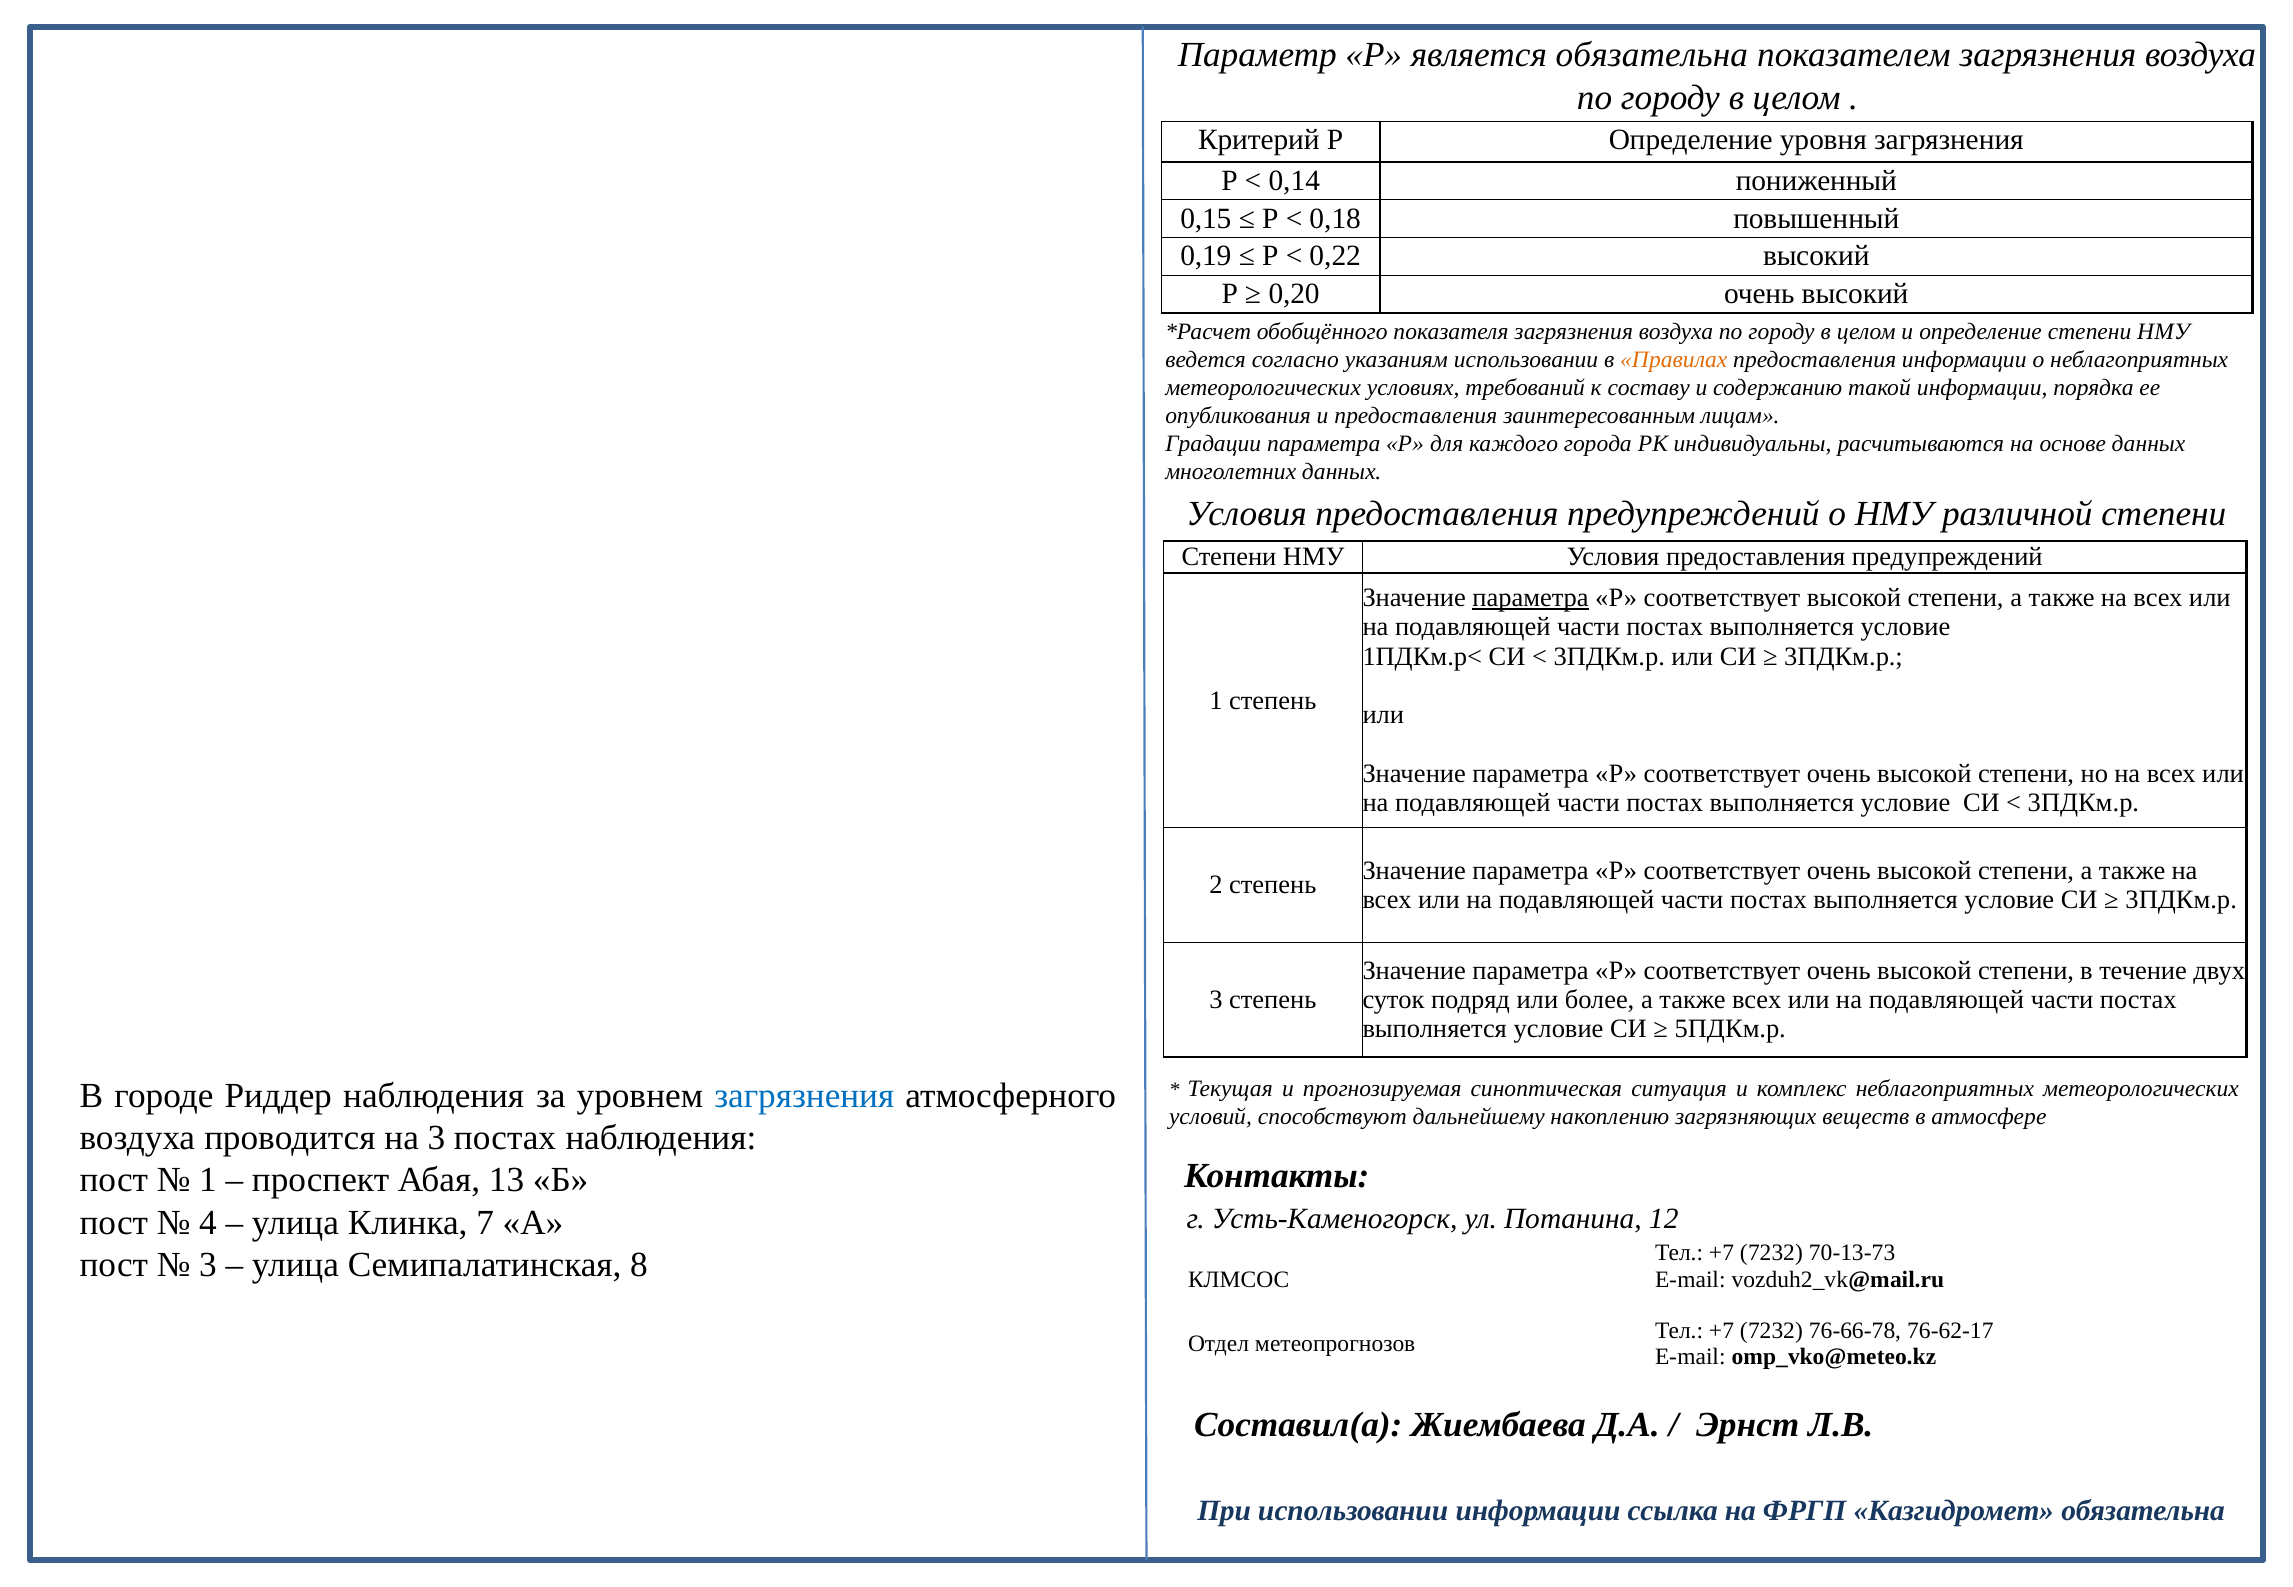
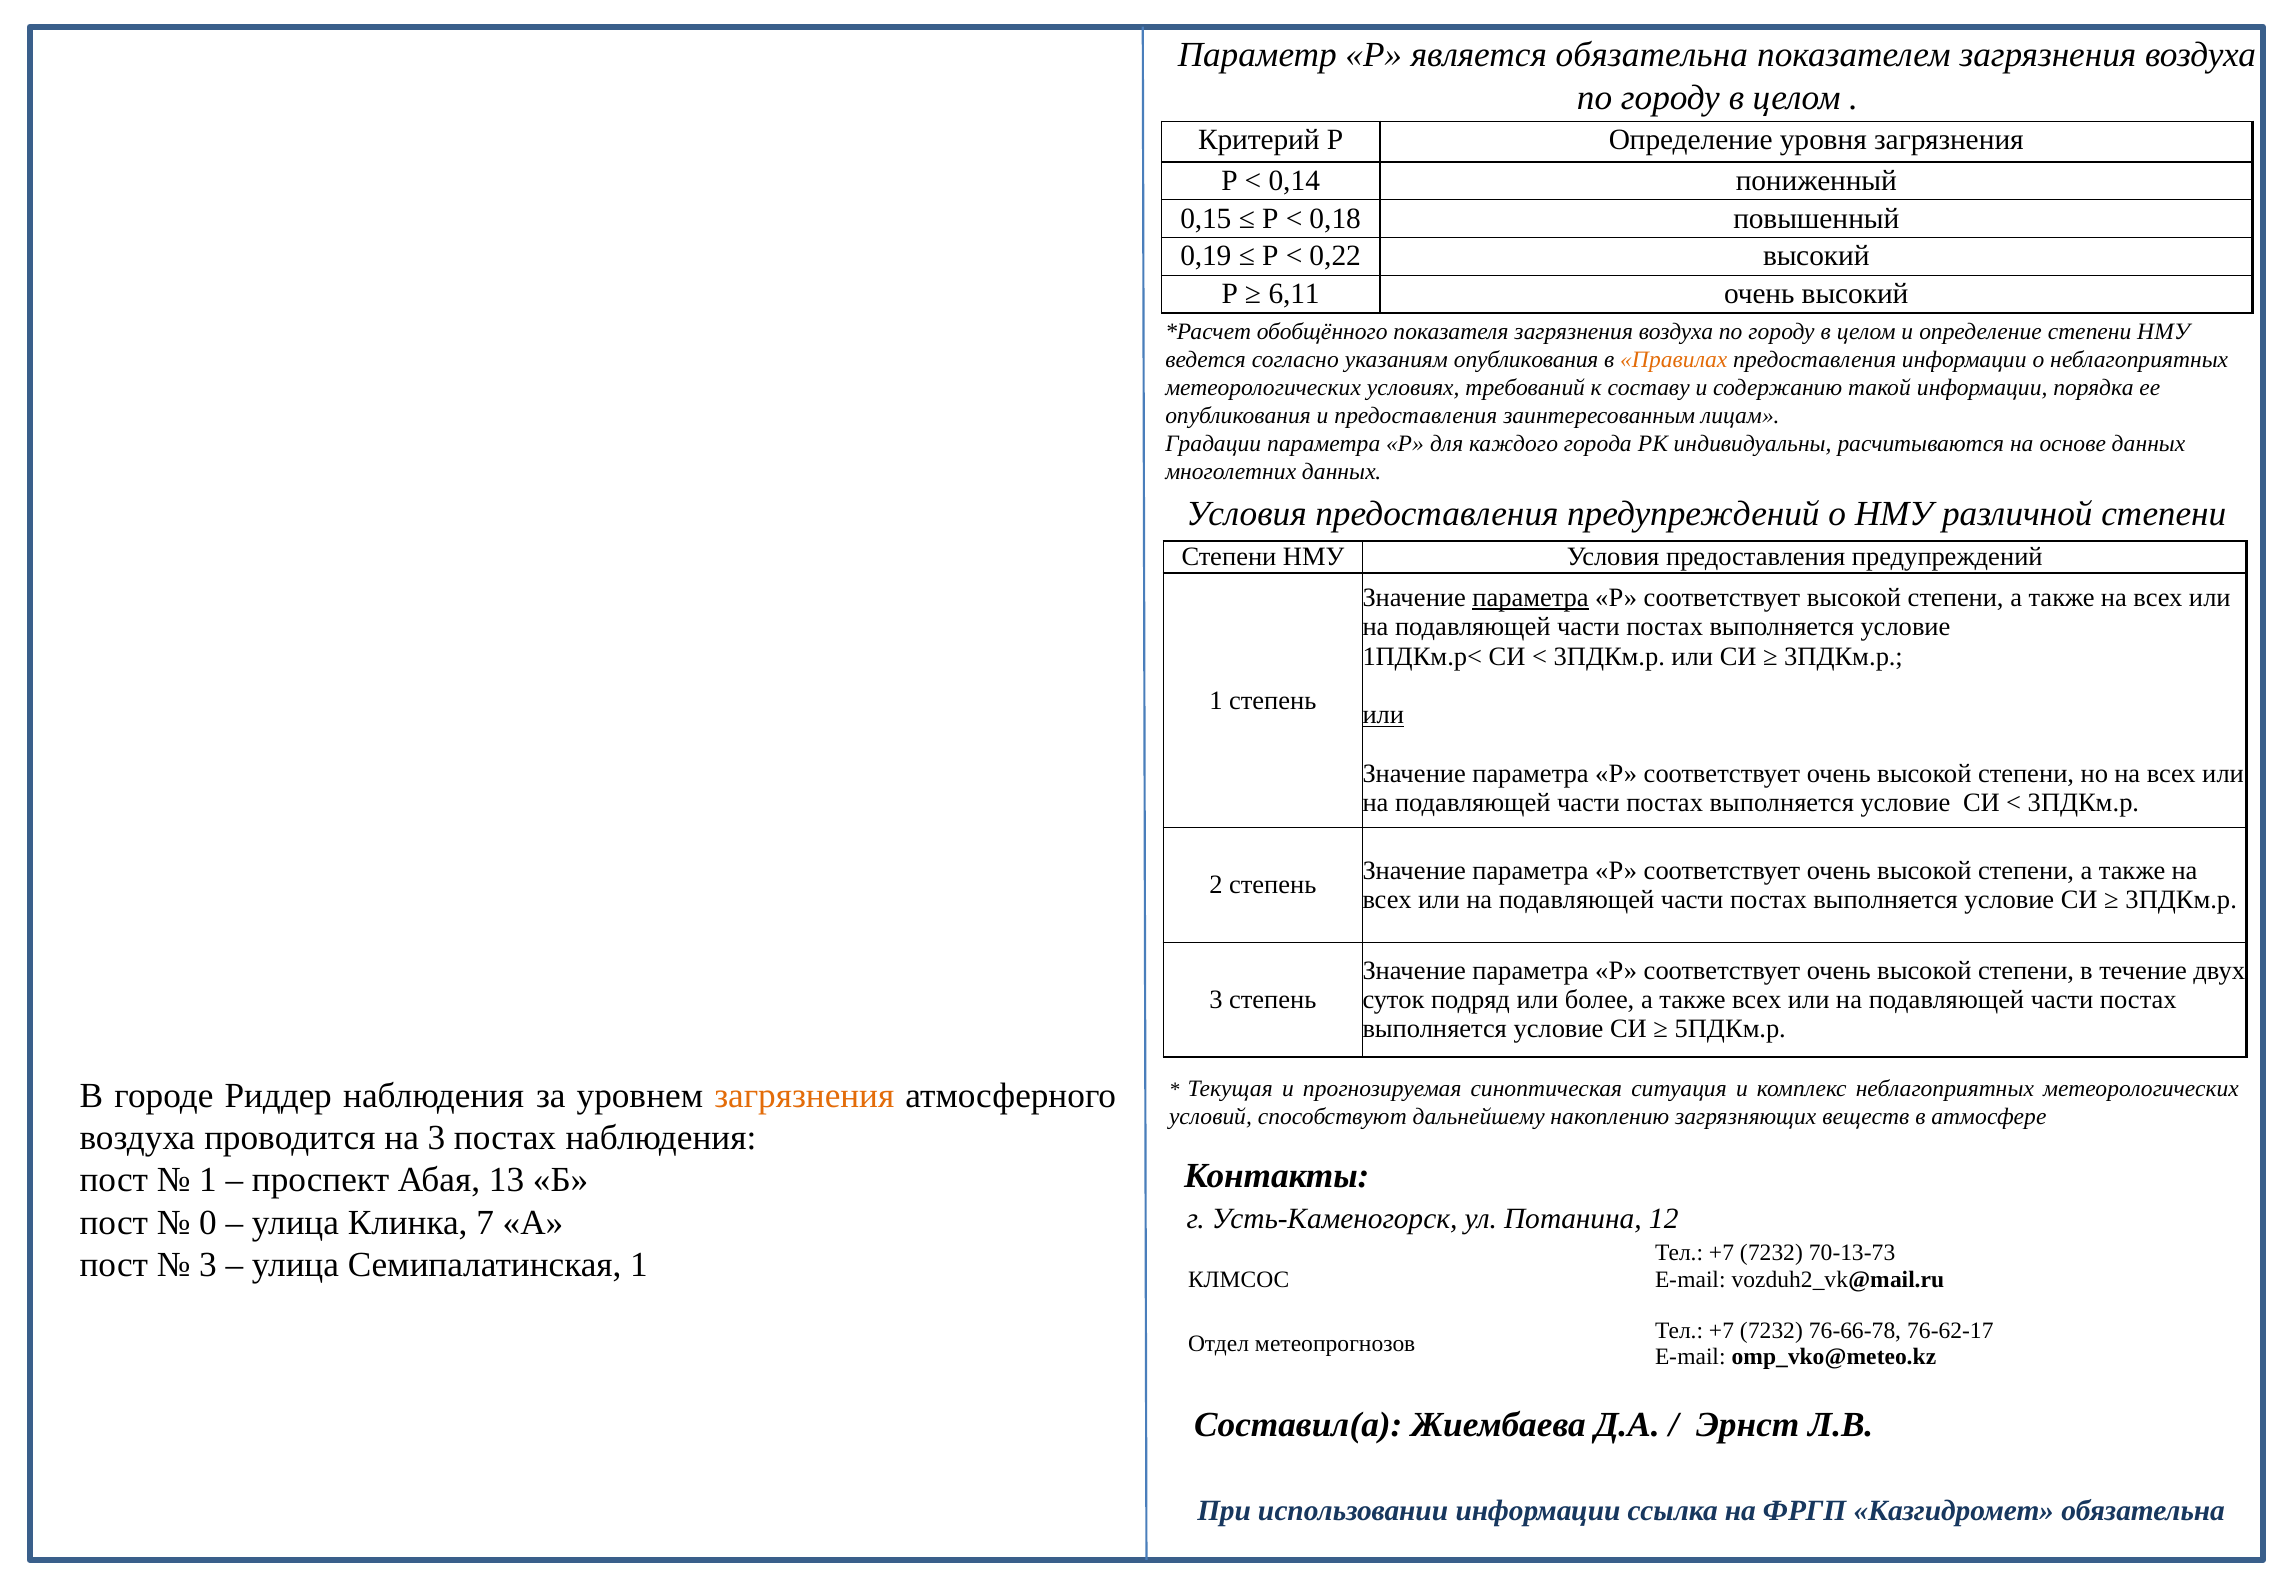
0,20: 0,20 -> 6,11
указаниям использовании: использовании -> опубликования
или at (1383, 715) underline: none -> present
загрязнения at (804, 1096) colour: blue -> orange
4: 4 -> 0
Семипалатинская 8: 8 -> 1
